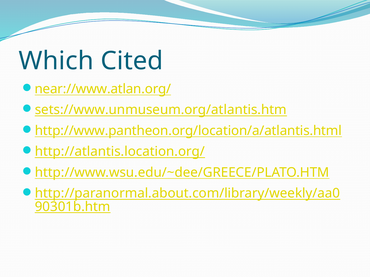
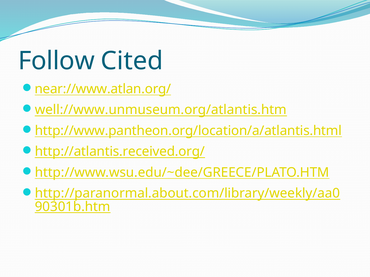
Which: Which -> Follow
sets://www.unmuseum.org/atlantis.htm: sets://www.unmuseum.org/atlantis.htm -> well://www.unmuseum.org/atlantis.htm
http://atlantis.location.org/: http://atlantis.location.org/ -> http://atlantis.received.org/
